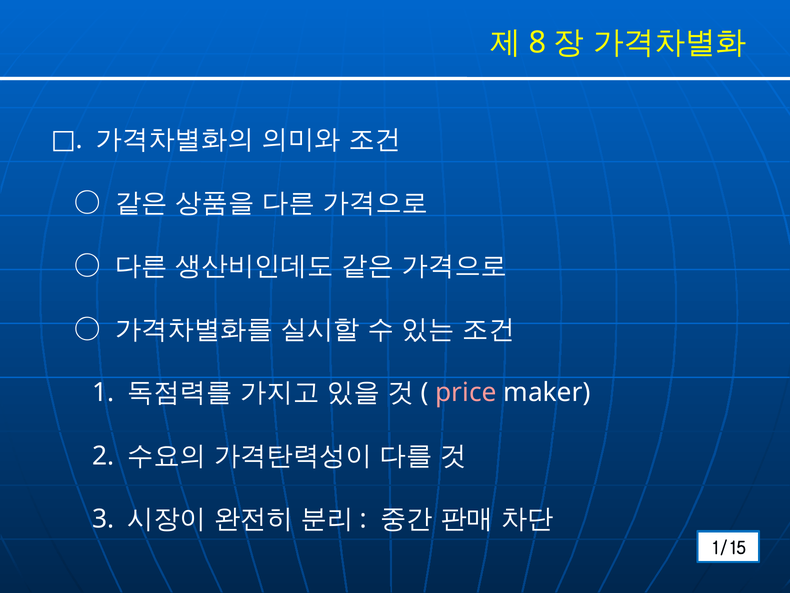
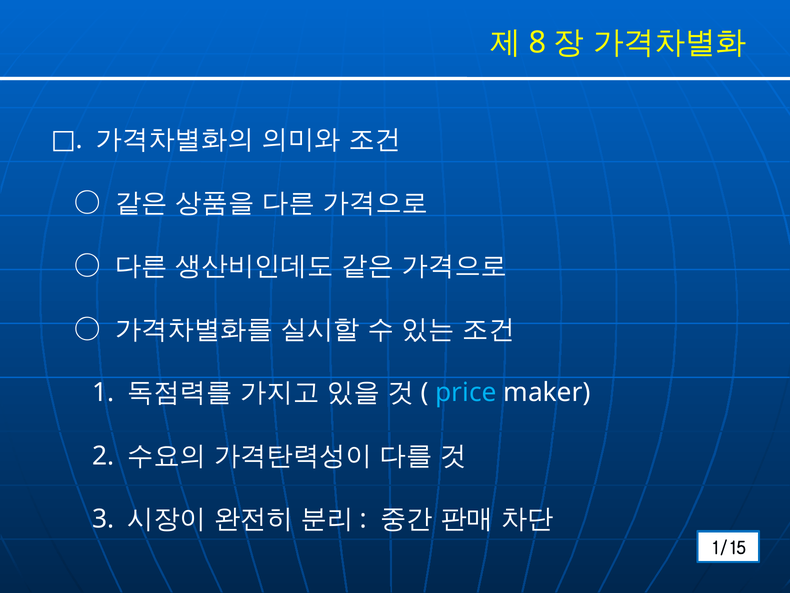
price colour: pink -> light blue
